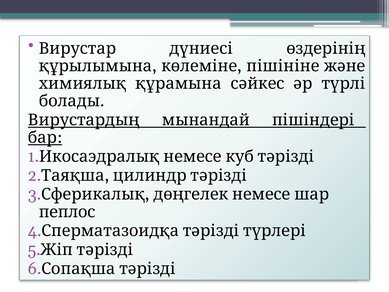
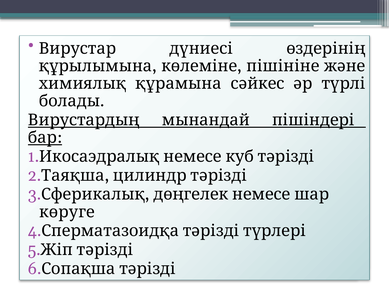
пеплос: пеплос -> көруге
